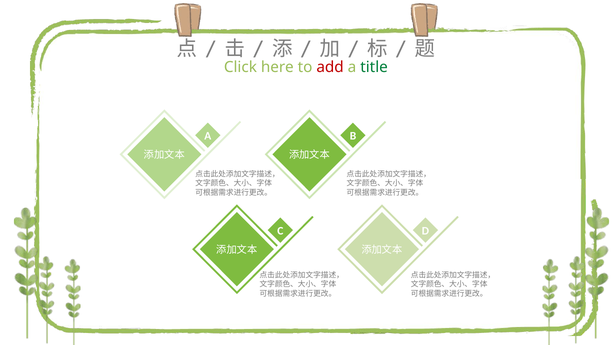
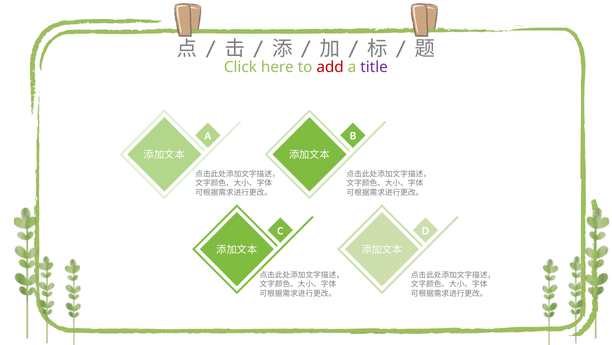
title colour: green -> purple
